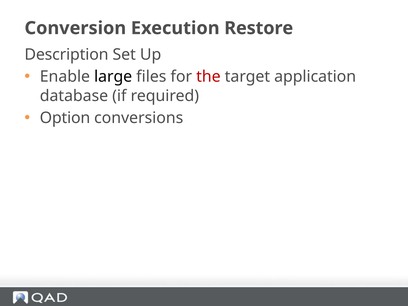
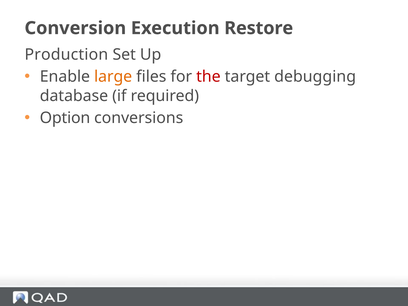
Description: Description -> Production
large colour: black -> orange
application: application -> debugging
